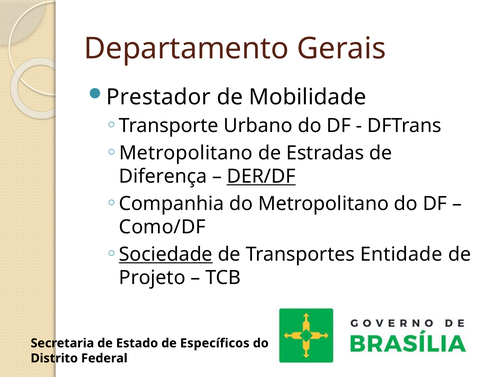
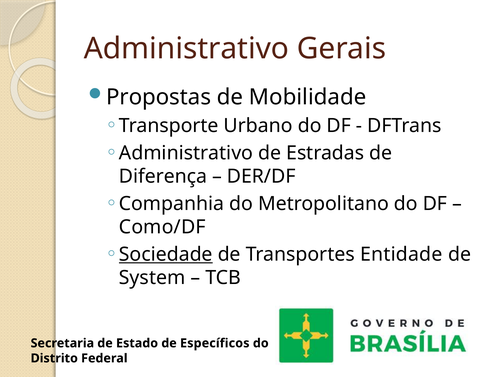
Departamento at (186, 49): Departamento -> Administrativo
Prestador: Prestador -> Propostas
Metropolitano at (186, 153): Metropolitano -> Administrativo
DER/DF underline: present -> none
Projeto: Projeto -> System
